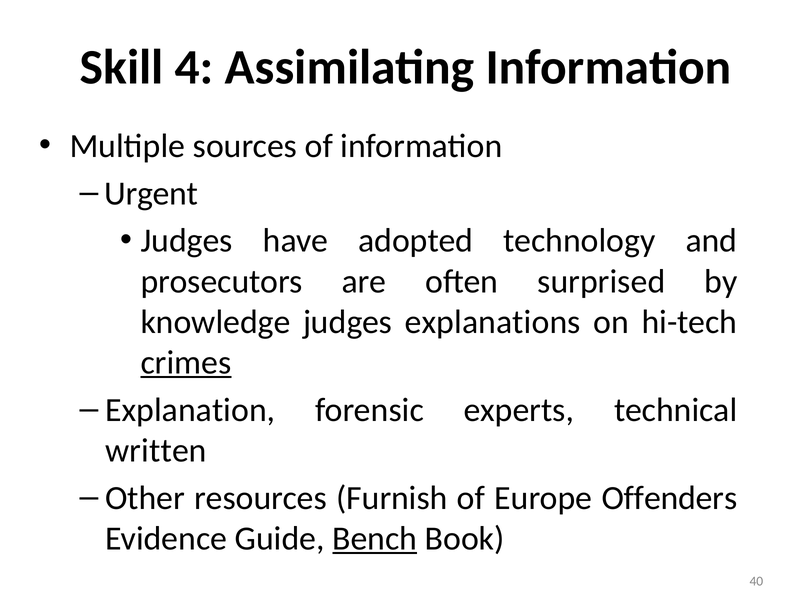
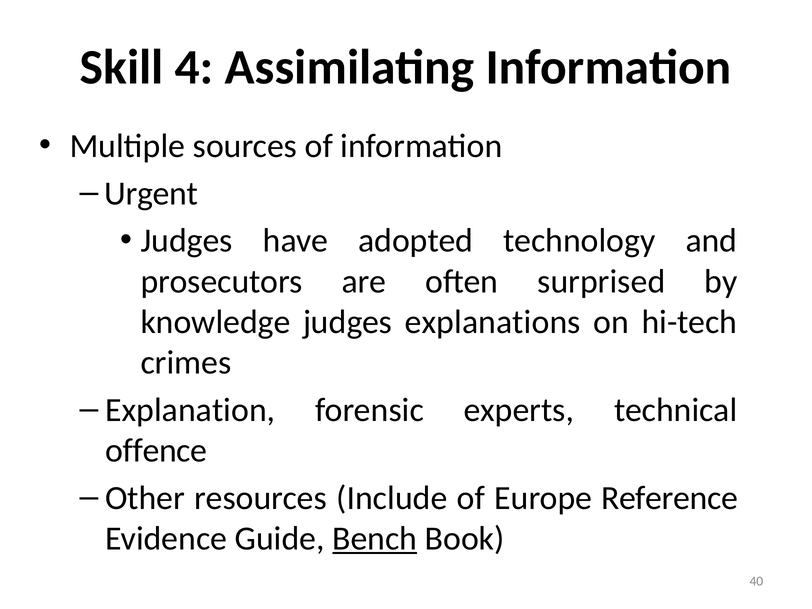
crimes underline: present -> none
written: written -> offence
Furnish: Furnish -> Include
Offenders: Offenders -> Reference
